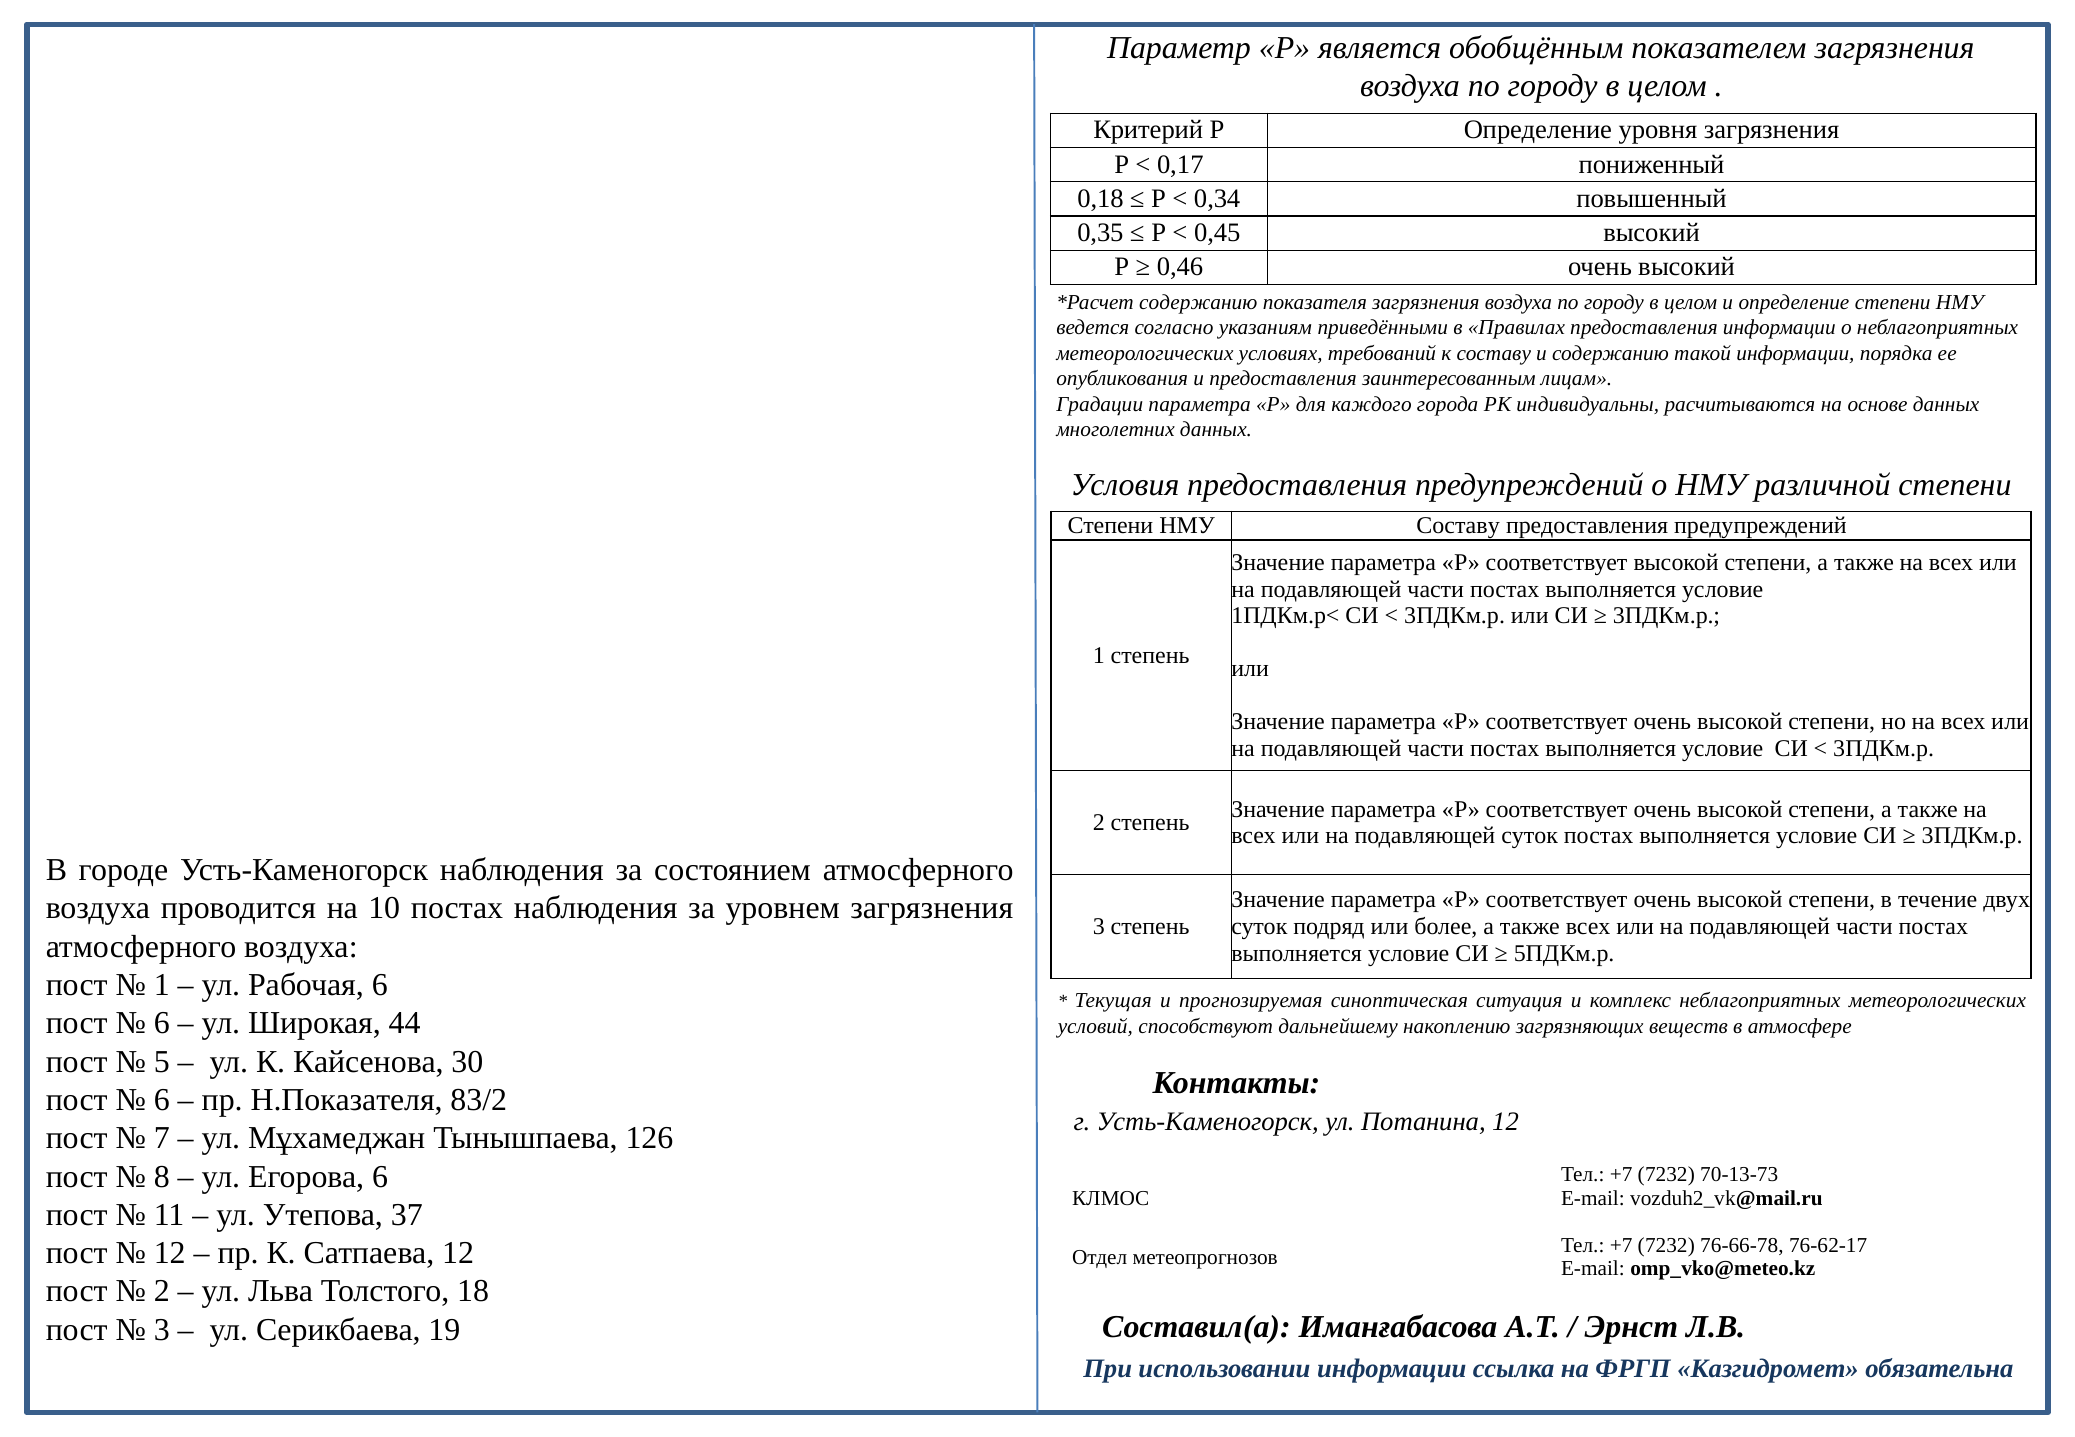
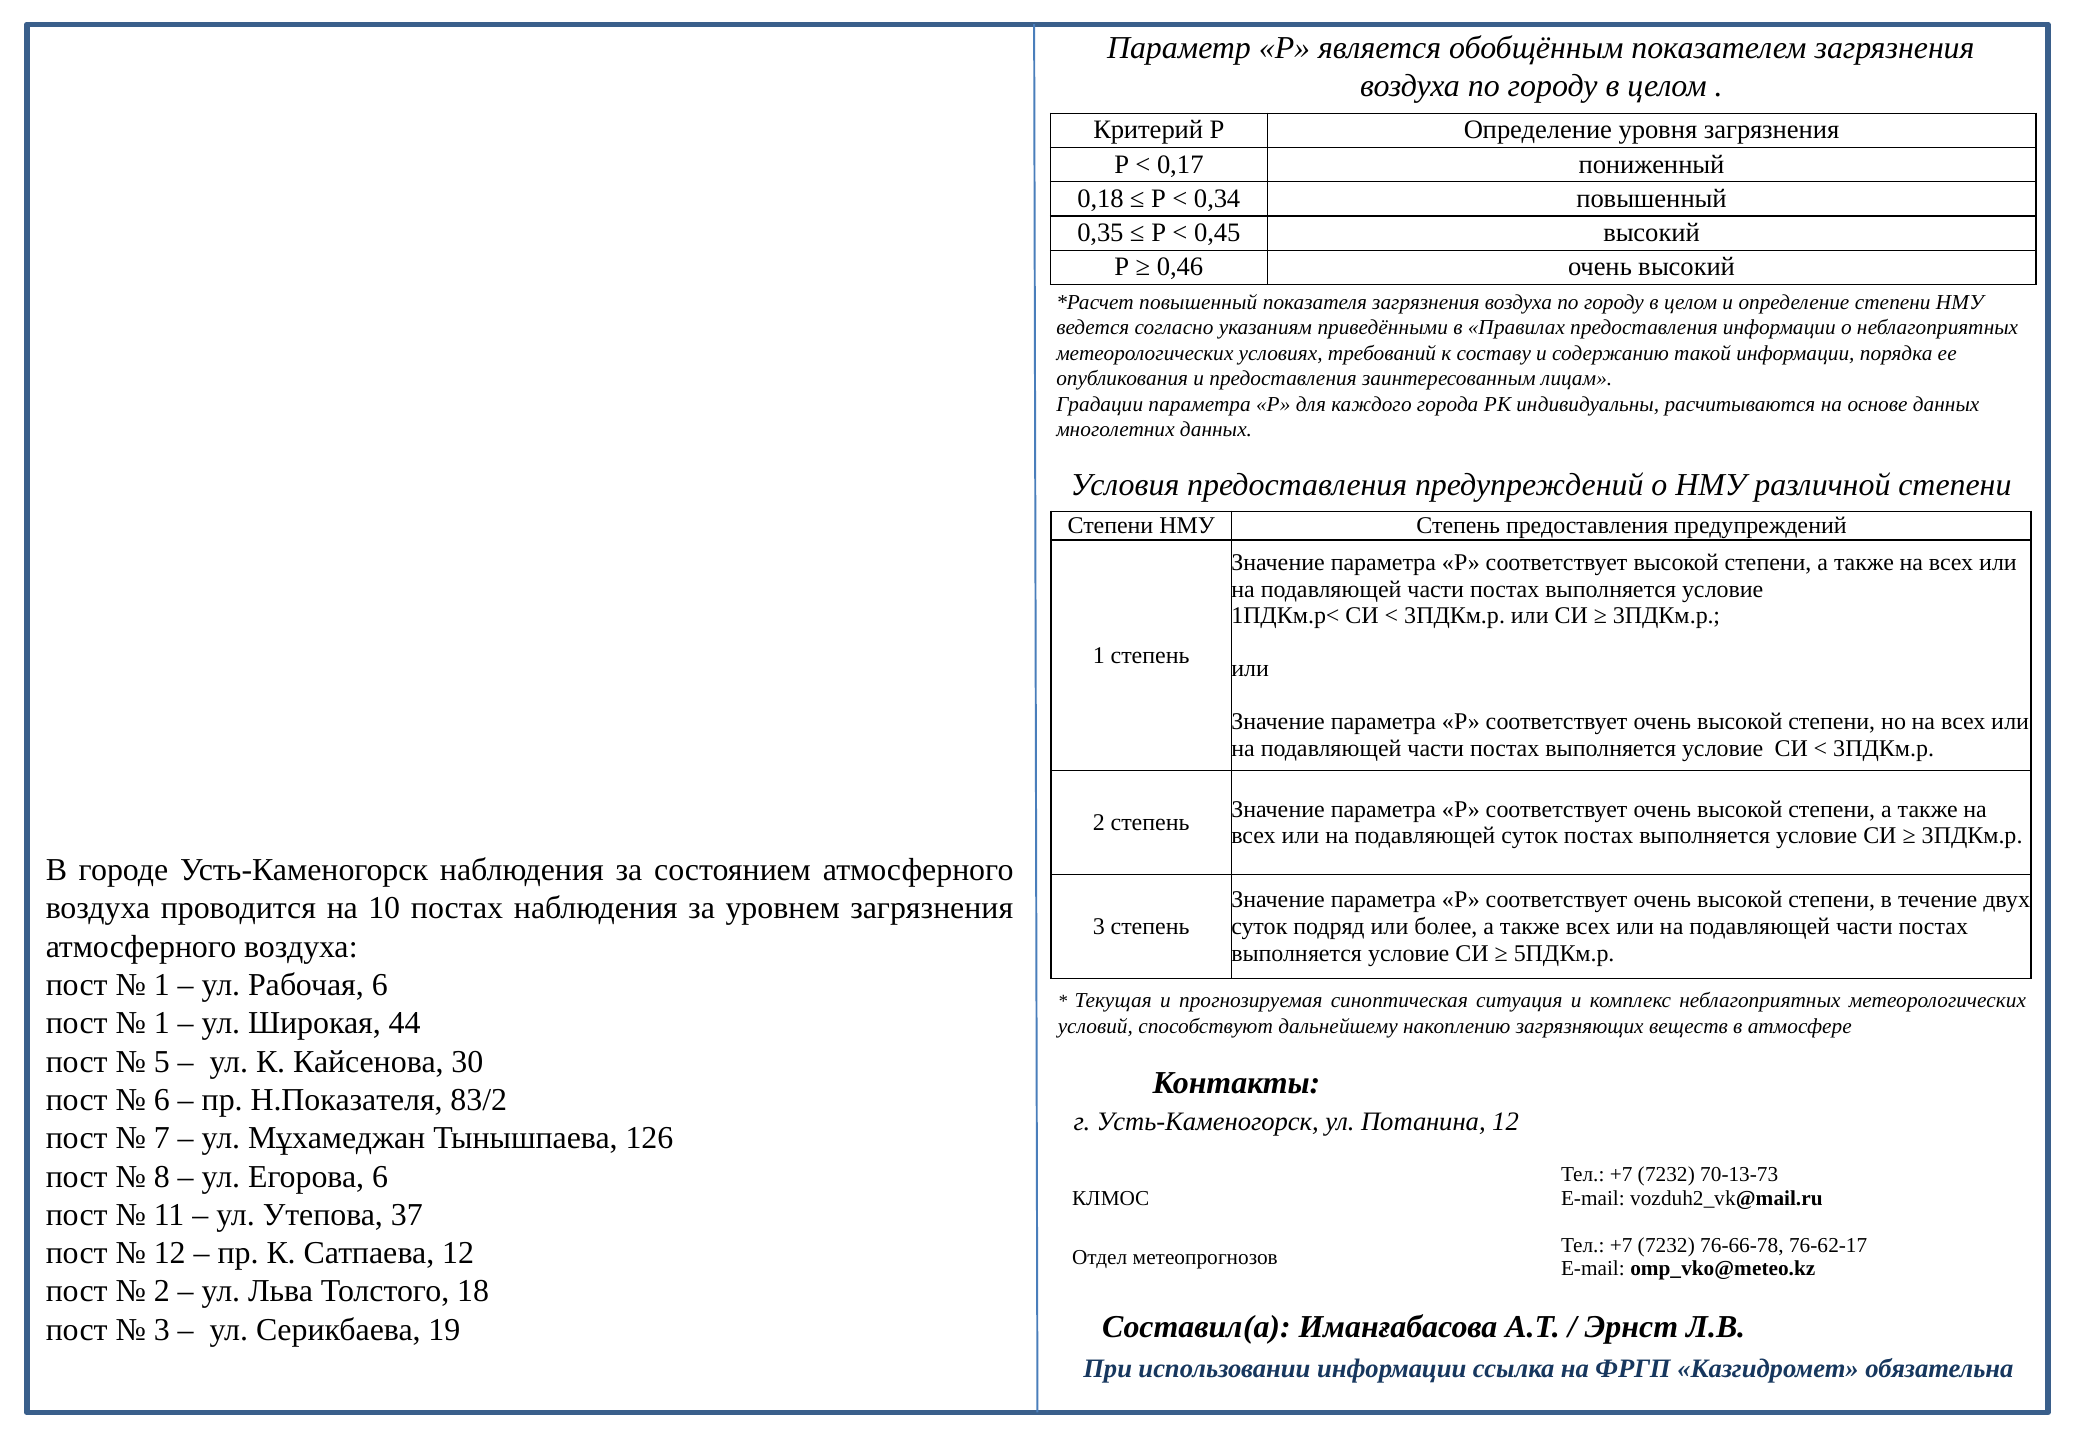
содержанию at (1198, 302): содержанию -> повышенный
НМУ Составу: Составу -> Степень
6 at (162, 1023): 6 -> 1
